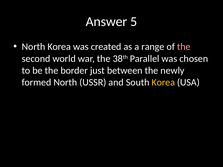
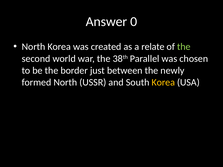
5: 5 -> 0
range: range -> relate
the at (184, 47) colour: pink -> light green
